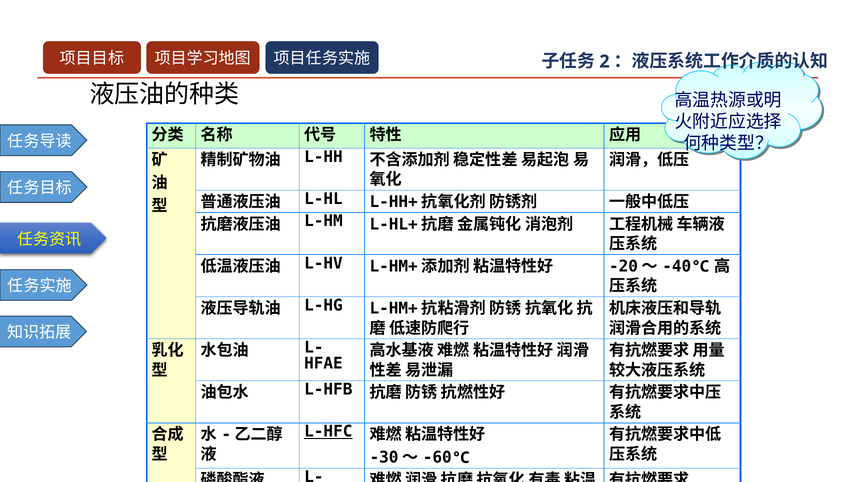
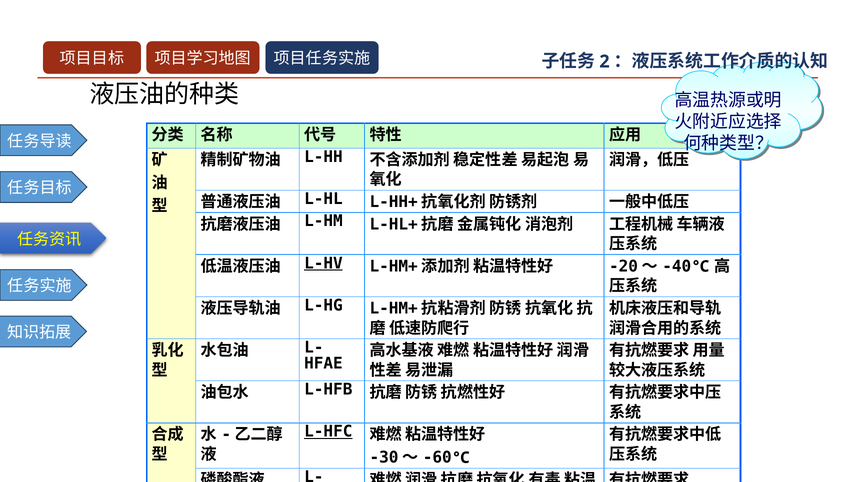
L-HV underline: none -> present
